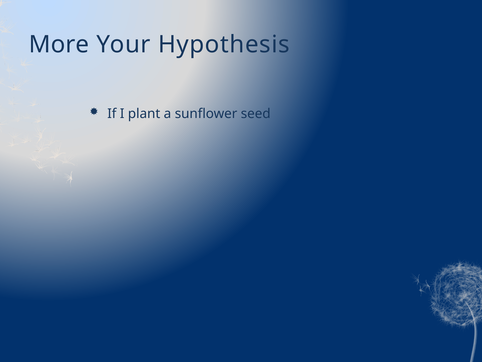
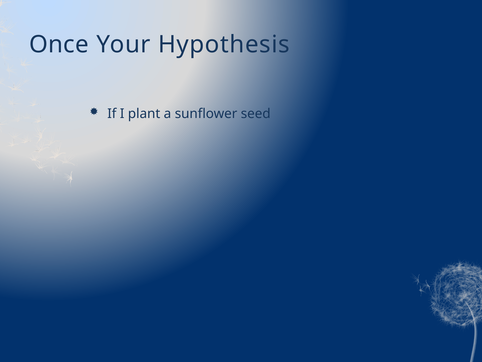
More: More -> Once
